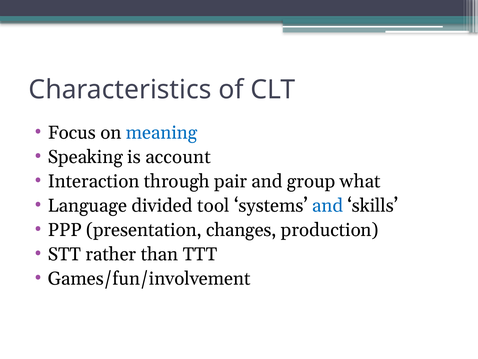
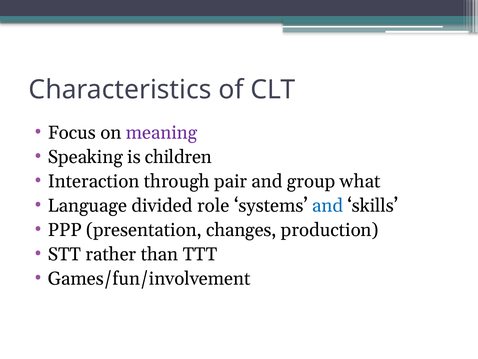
meaning colour: blue -> purple
account: account -> children
tool: tool -> role
